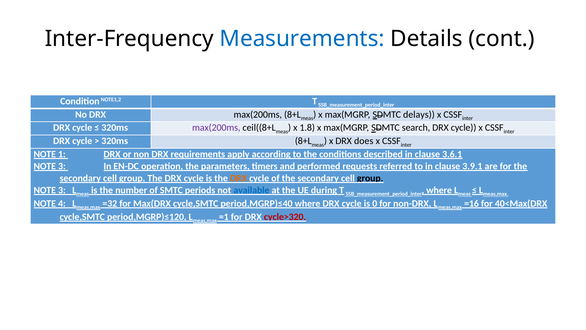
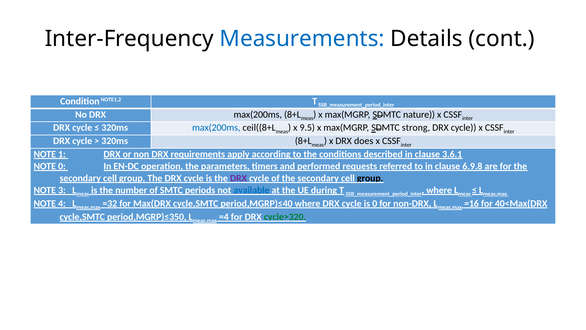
delays: delays -> nature
max(200ms at (216, 128) colour: purple -> blue
1.8: 1.8 -> 9.5
search: search -> strong
3 at (62, 166): 3 -> 0
3.9.1: 3.9.1 -> 6.9.8
DRX at (239, 178) colour: orange -> purple
period,MGRP)≤120: period,MGRP)≤120 -> period,MGRP)≤350
=1: =1 -> =4
cycle>320 colour: red -> green
